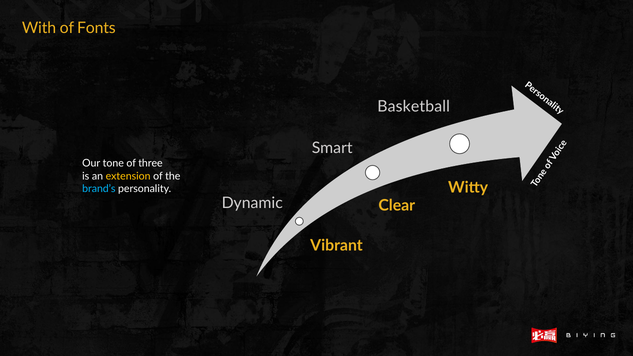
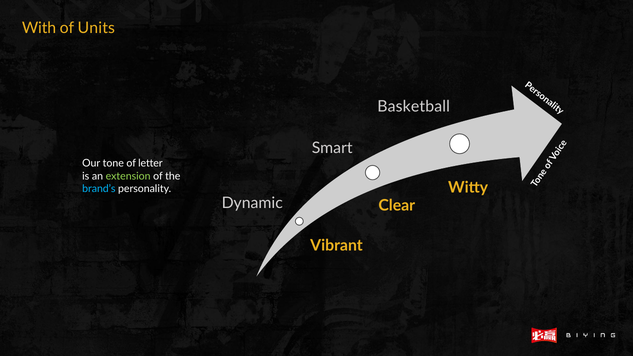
Fonts: Fonts -> Units
three: three -> letter
extension colour: yellow -> light green
